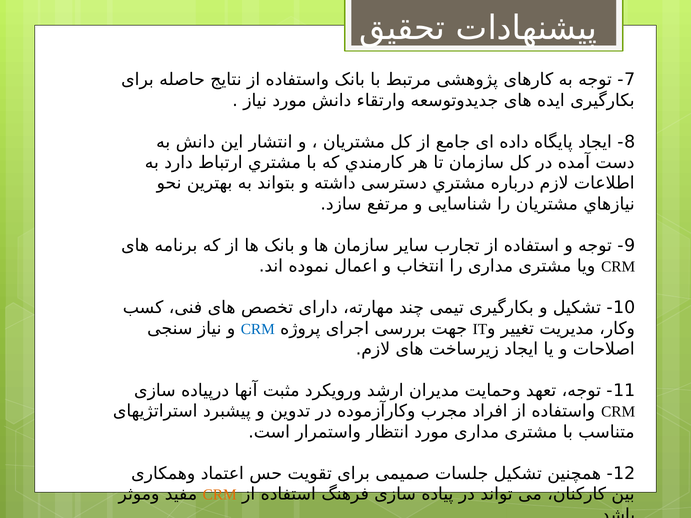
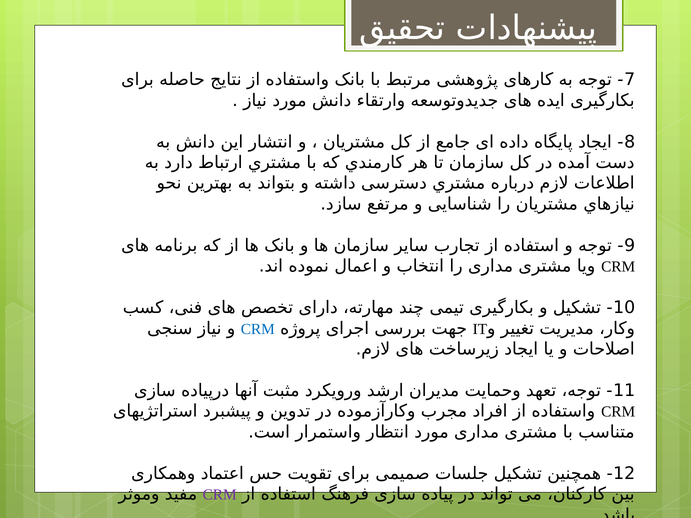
CRM at (220, 495) colour: orange -> purple
